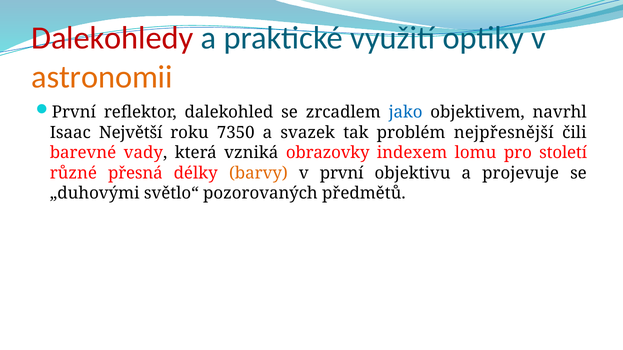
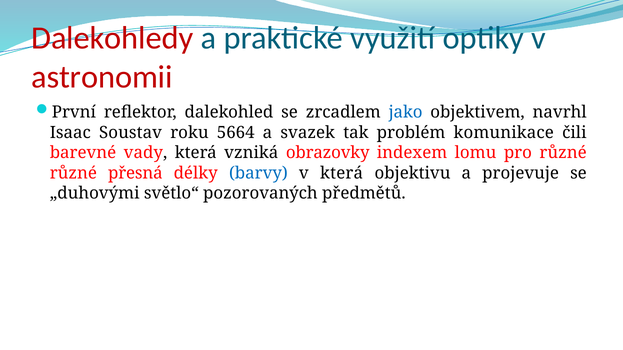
astronomii colour: orange -> red
Největší: Největší -> Soustav
7350: 7350 -> 5664
nejpřesnější: nejpřesnější -> komunikace
pro století: století -> různé
barvy colour: orange -> blue
v první: první -> která
